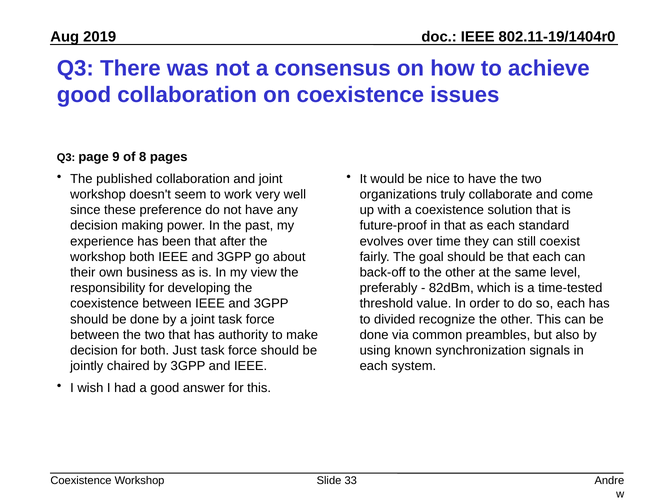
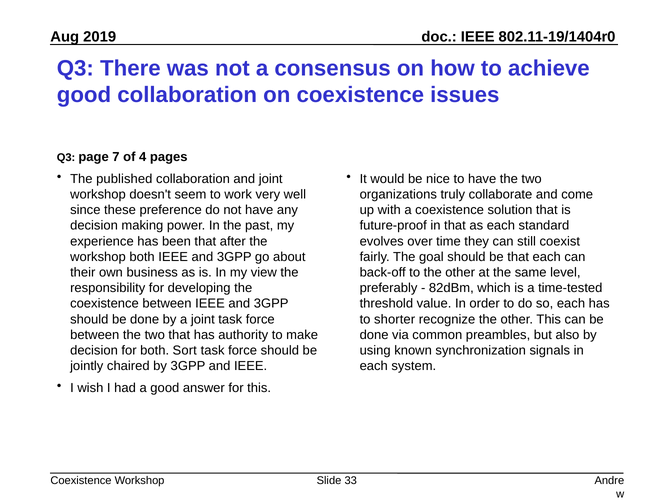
9: 9 -> 7
8: 8 -> 4
divided: divided -> shorter
Just: Just -> Sort
